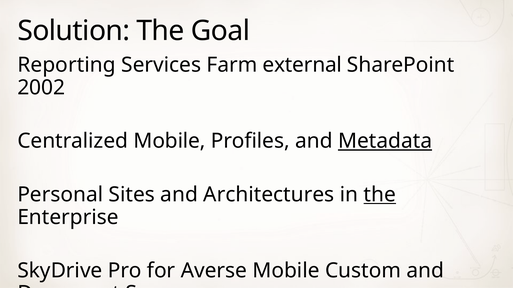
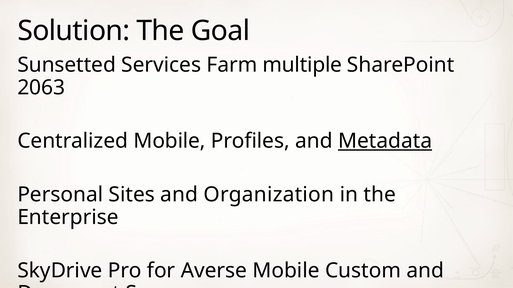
Reporting: Reporting -> Sunsetted
external: external -> multiple
2002: 2002 -> 2063
Architectures: Architectures -> Organization
the at (380, 195) underline: present -> none
